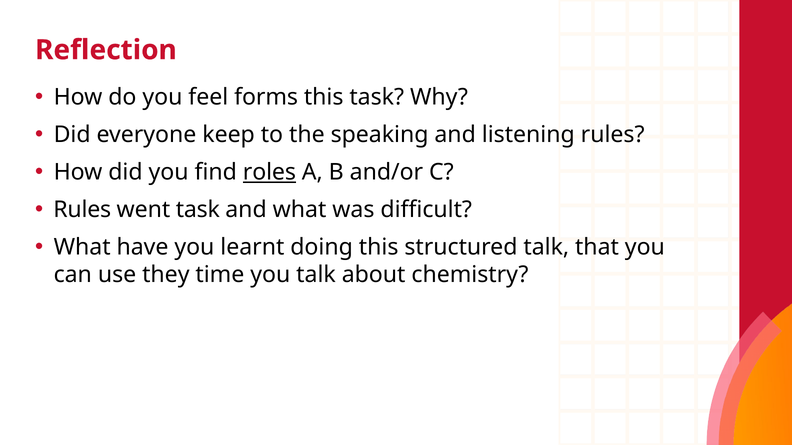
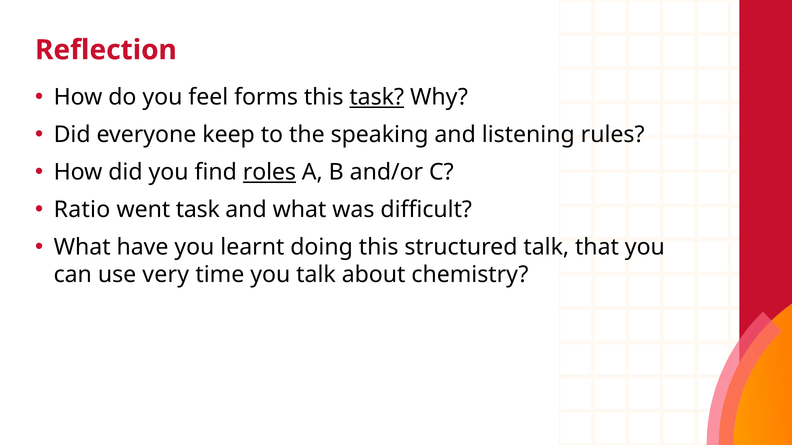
task at (377, 97) underline: none -> present
Rules at (82, 210): Rules -> Ratio
they: they -> very
